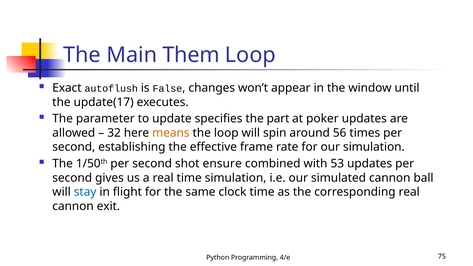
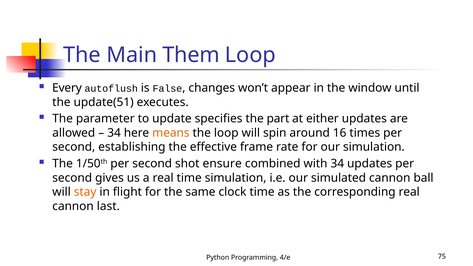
Exact: Exact -> Every
update(17: update(17 -> update(51
poker: poker -> either
32 at (114, 133): 32 -> 34
56: 56 -> 16
with 53: 53 -> 34
stay colour: blue -> orange
exit: exit -> last
